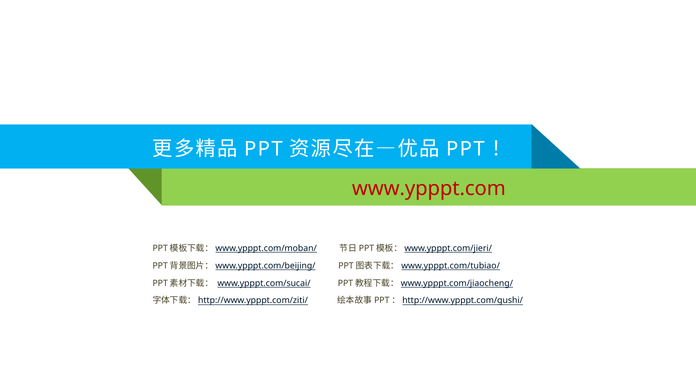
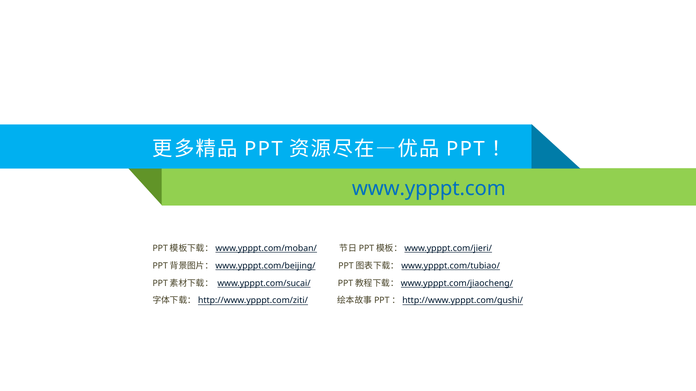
www.ypppt.com colour: red -> blue
